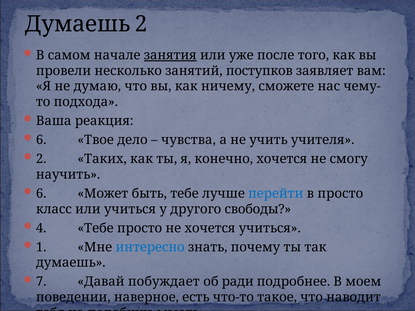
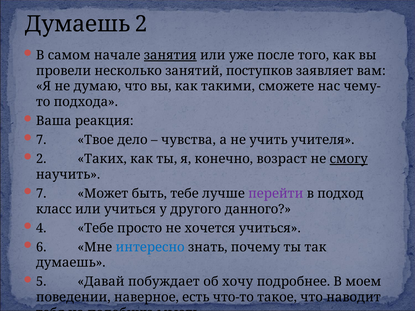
ничему: ничему -> такими
6 at (41, 140): 6 -> 7
конечно хочется: хочется -> возраст
смогу underline: none -> present
6 at (41, 194): 6 -> 7
перейти colour: blue -> purple
в просто: просто -> подход
свободы: свободы -> данного
1: 1 -> 6
7 at (41, 282): 7 -> 5
ради: ради -> хочу
